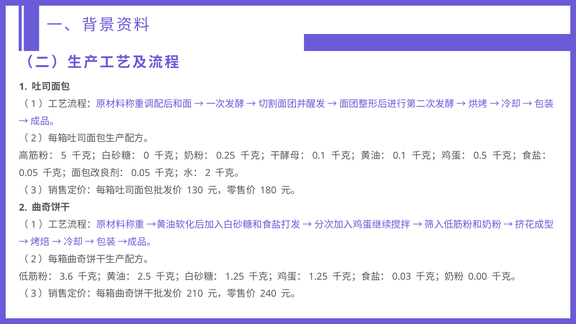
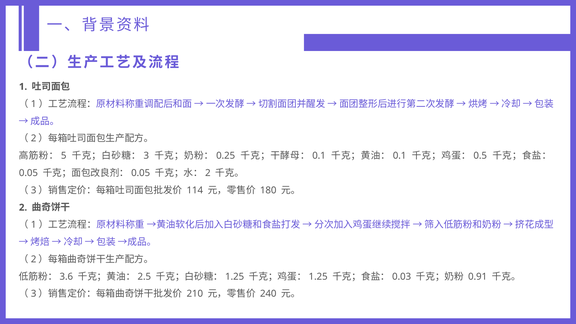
0: 0 -> 3
130: 130 -> 114
0.00: 0.00 -> 0.91
